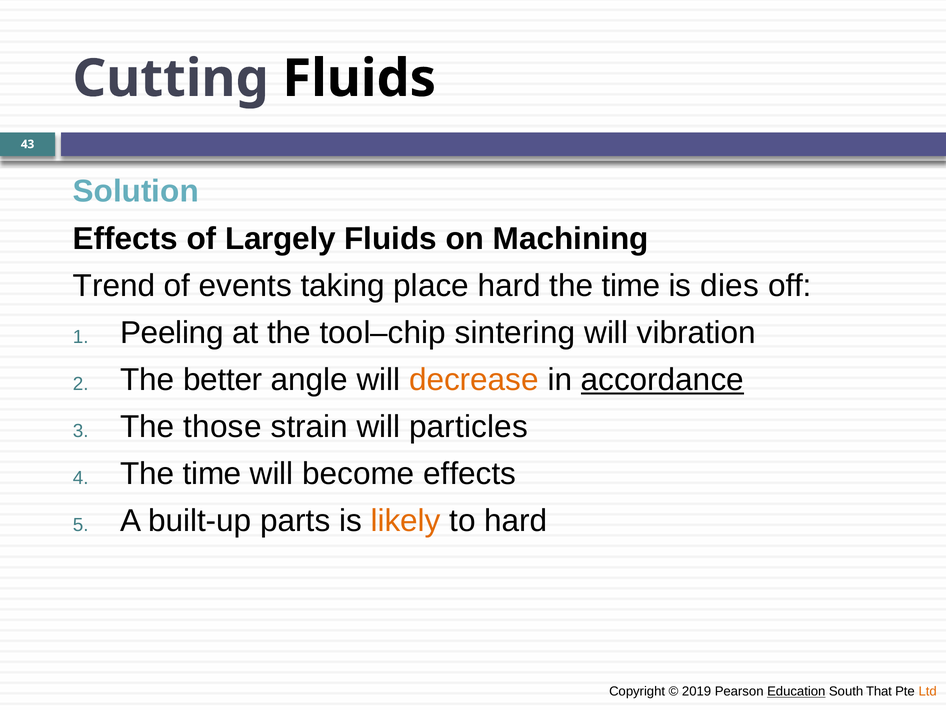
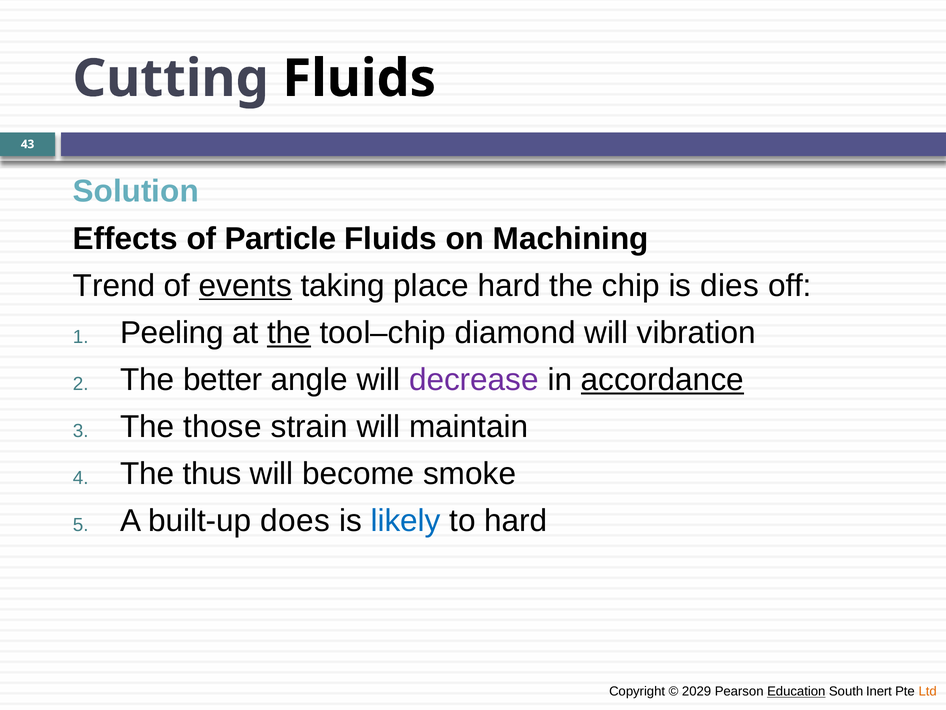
Largely: Largely -> Particle
events underline: none -> present
time at (631, 285): time -> chip
the at (289, 333) underline: none -> present
sintering: sintering -> diamond
decrease colour: orange -> purple
particles: particles -> maintain
time at (212, 474): time -> thus
become effects: effects -> smoke
parts: parts -> does
likely colour: orange -> blue
2019: 2019 -> 2029
That: That -> Inert
